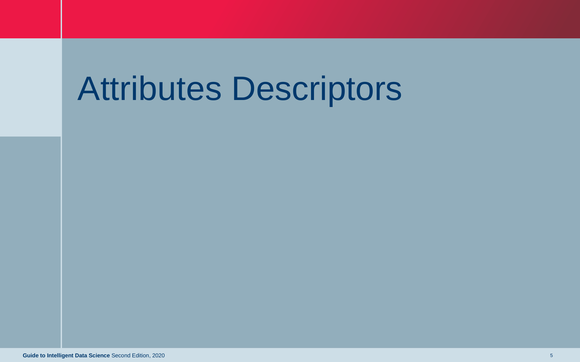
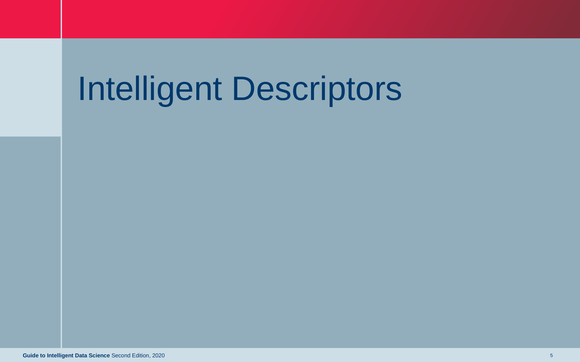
Attributes at (150, 89): Attributes -> Intelligent
